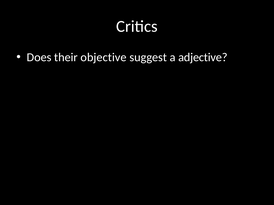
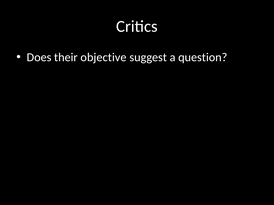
adjective: adjective -> question
